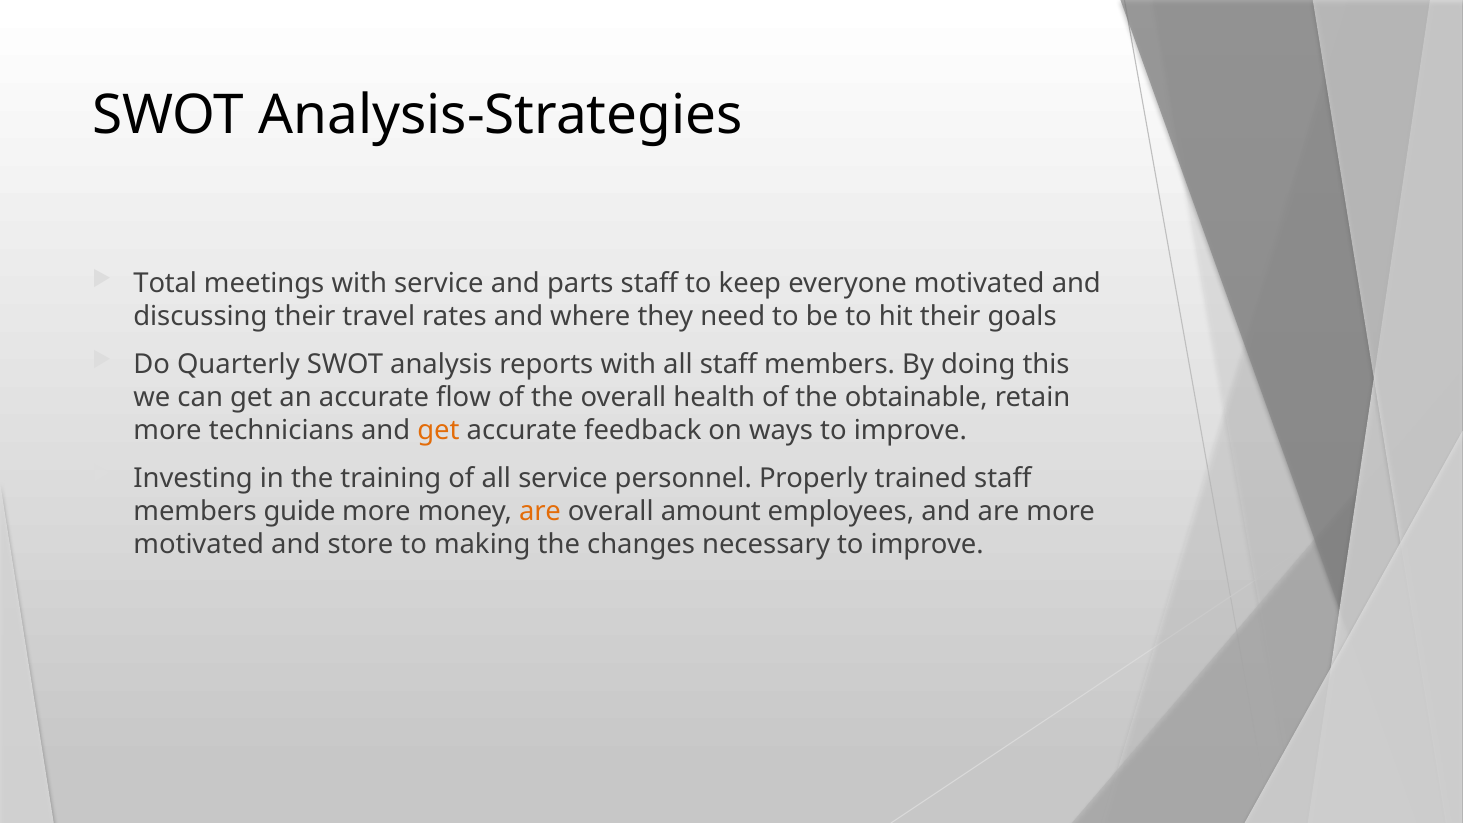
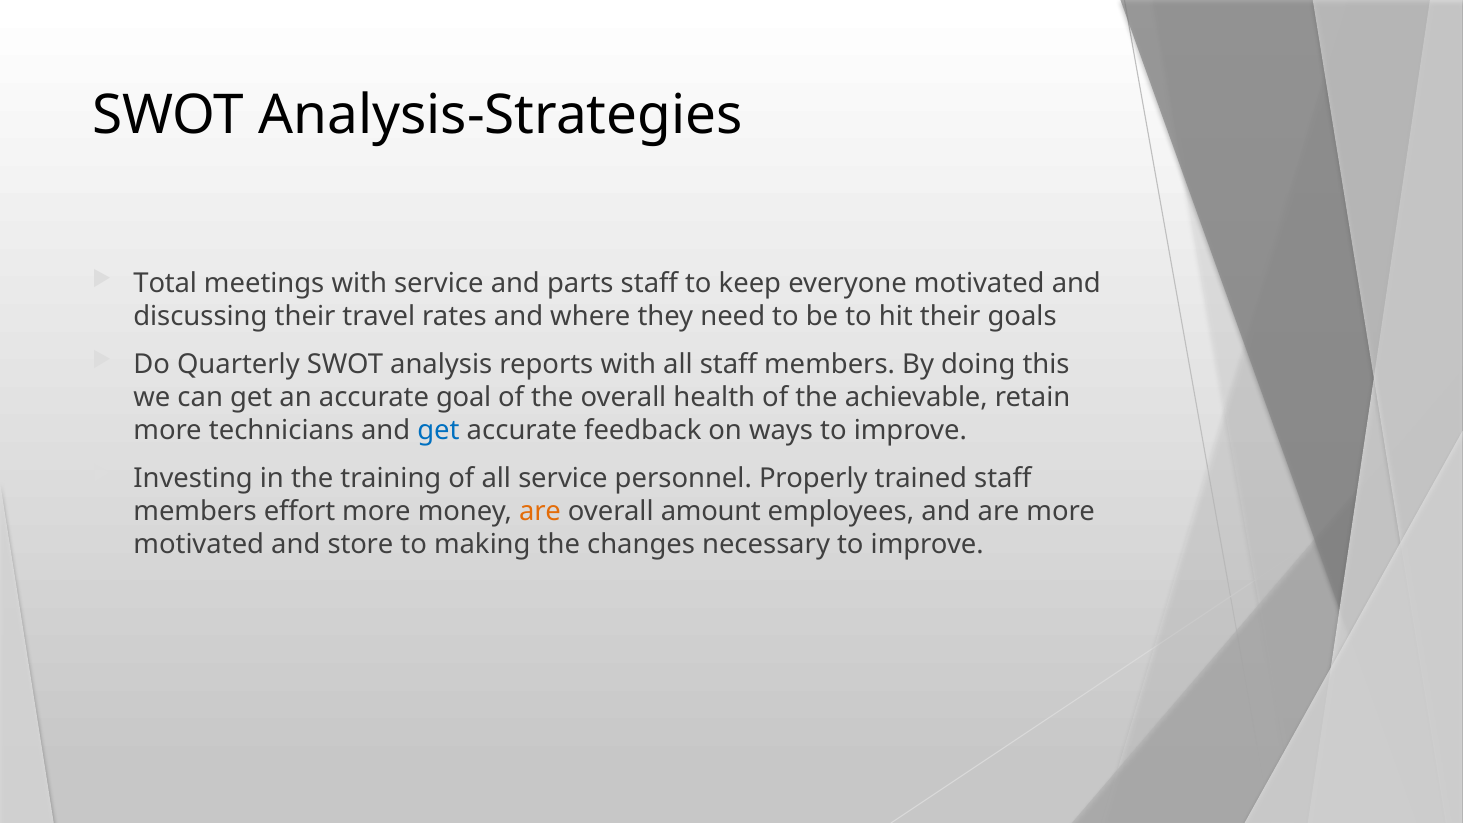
flow: flow -> goal
obtainable: obtainable -> achievable
get at (438, 430) colour: orange -> blue
guide: guide -> effort
